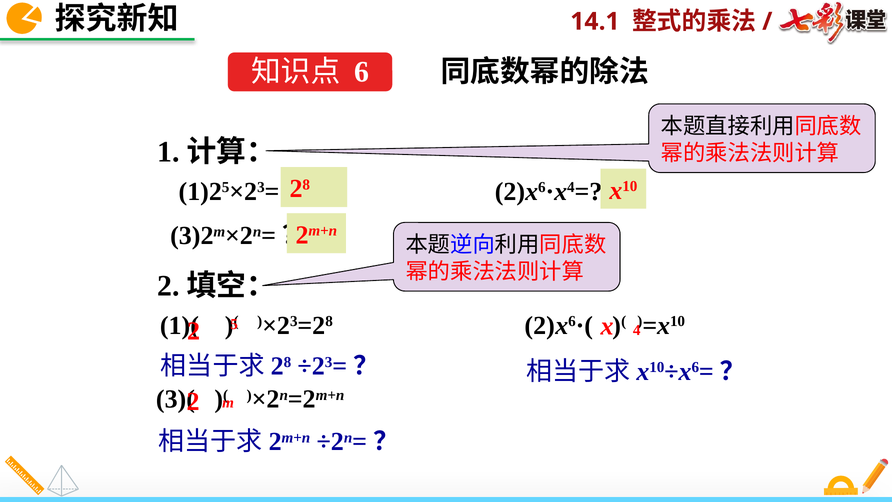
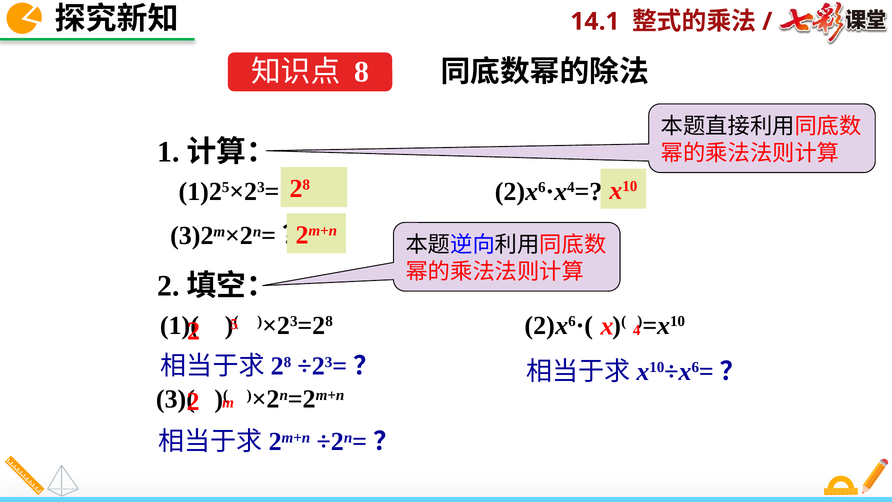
6: 6 -> 8
